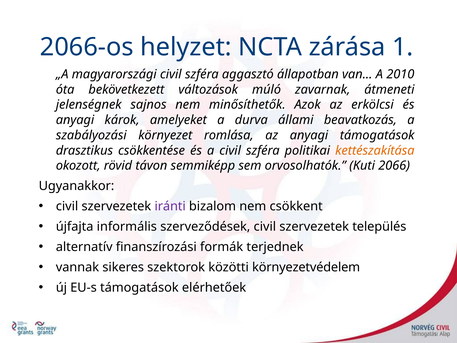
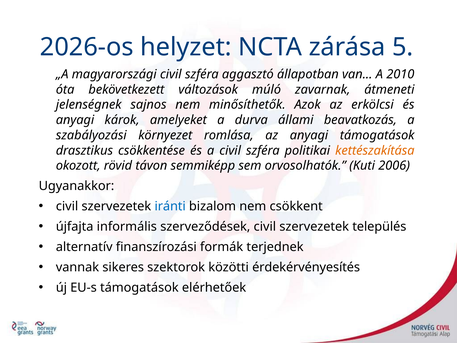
2066-os: 2066-os -> 2026-os
1: 1 -> 5
2066: 2066 -> 2006
iránti colour: purple -> blue
környezetvédelem: környezetvédelem -> érdekérvényesítés
